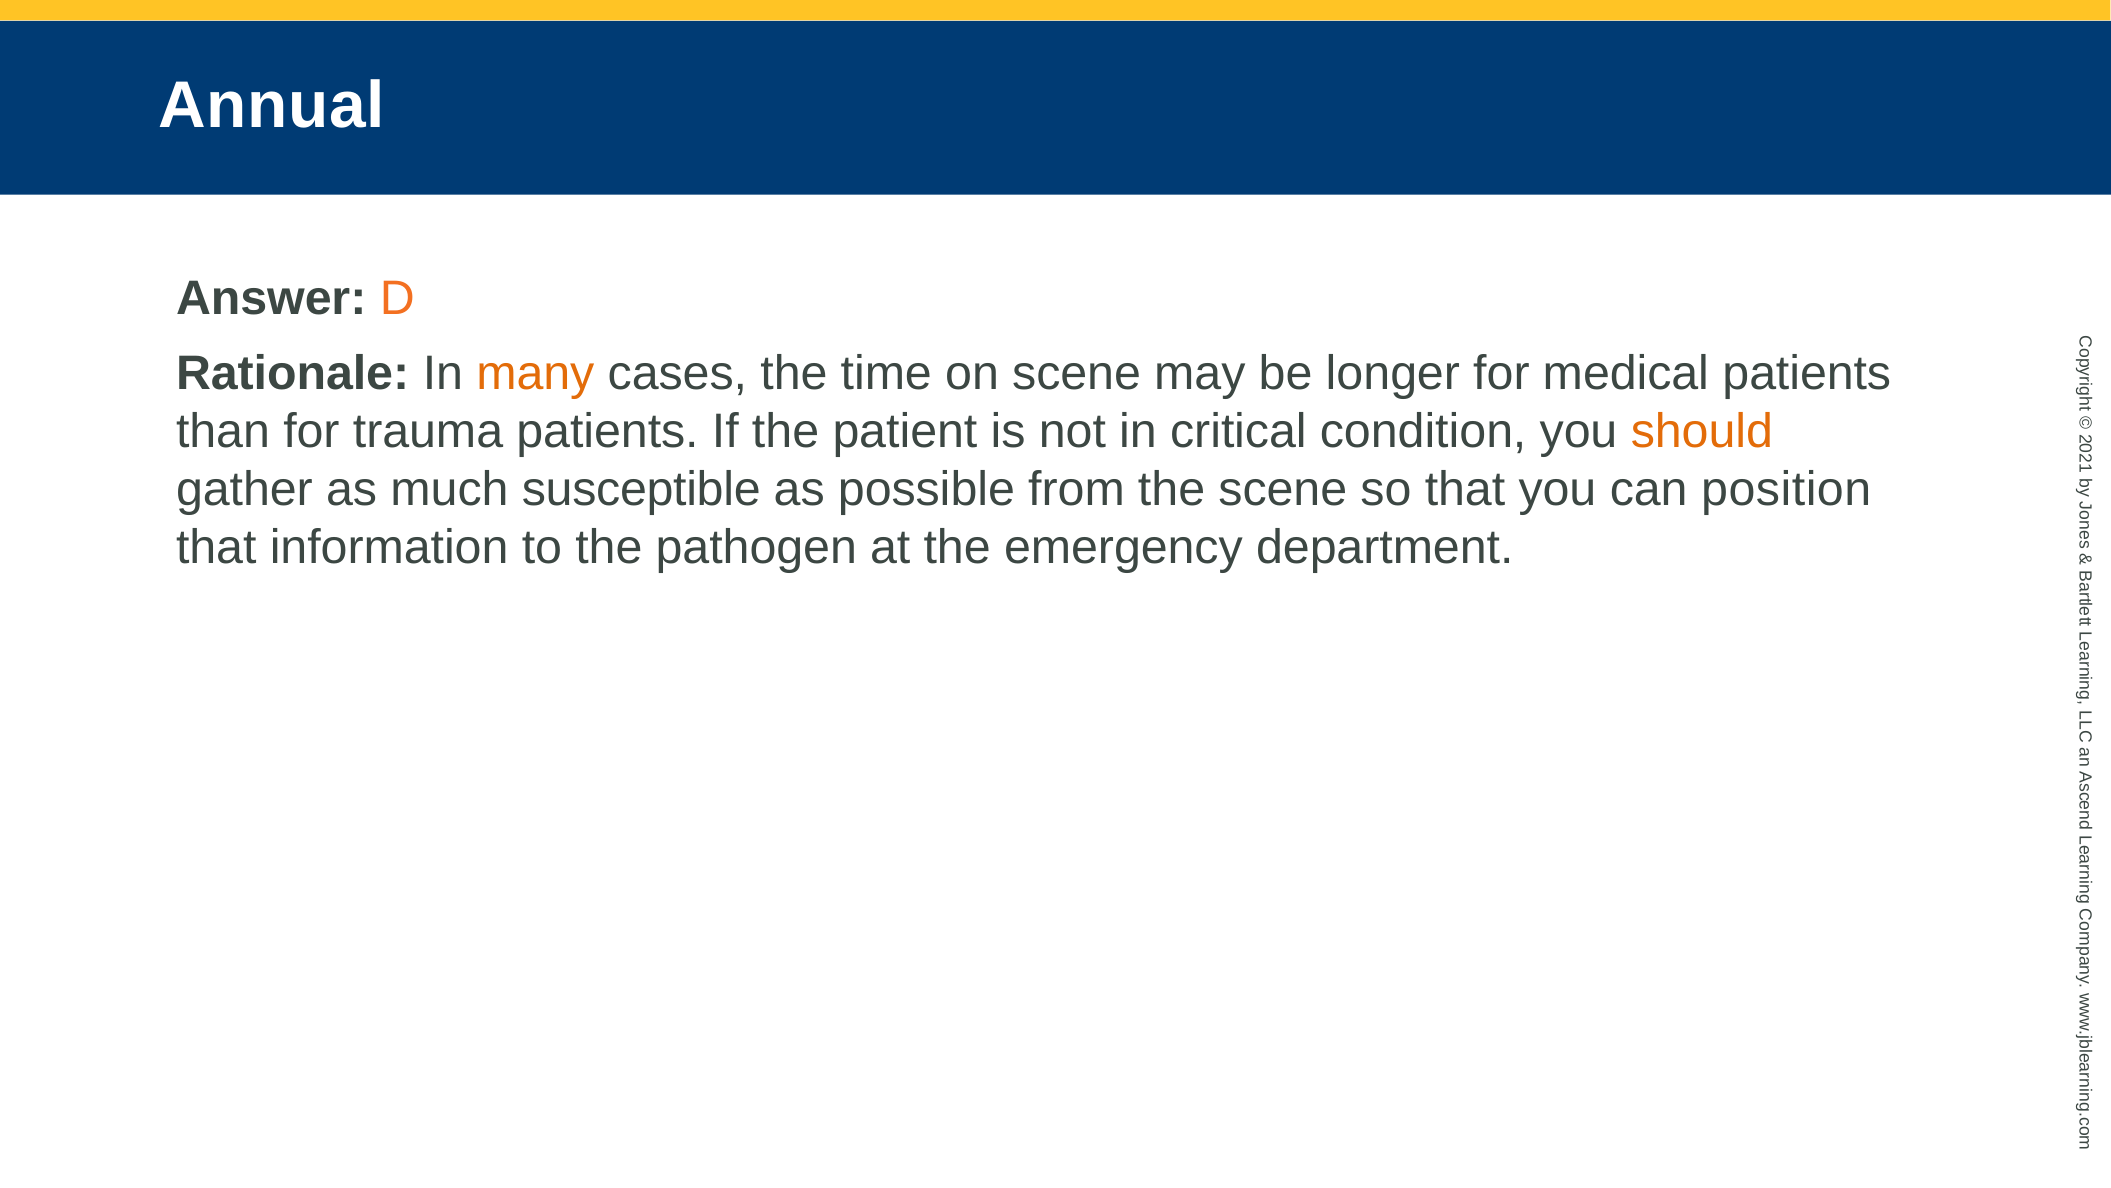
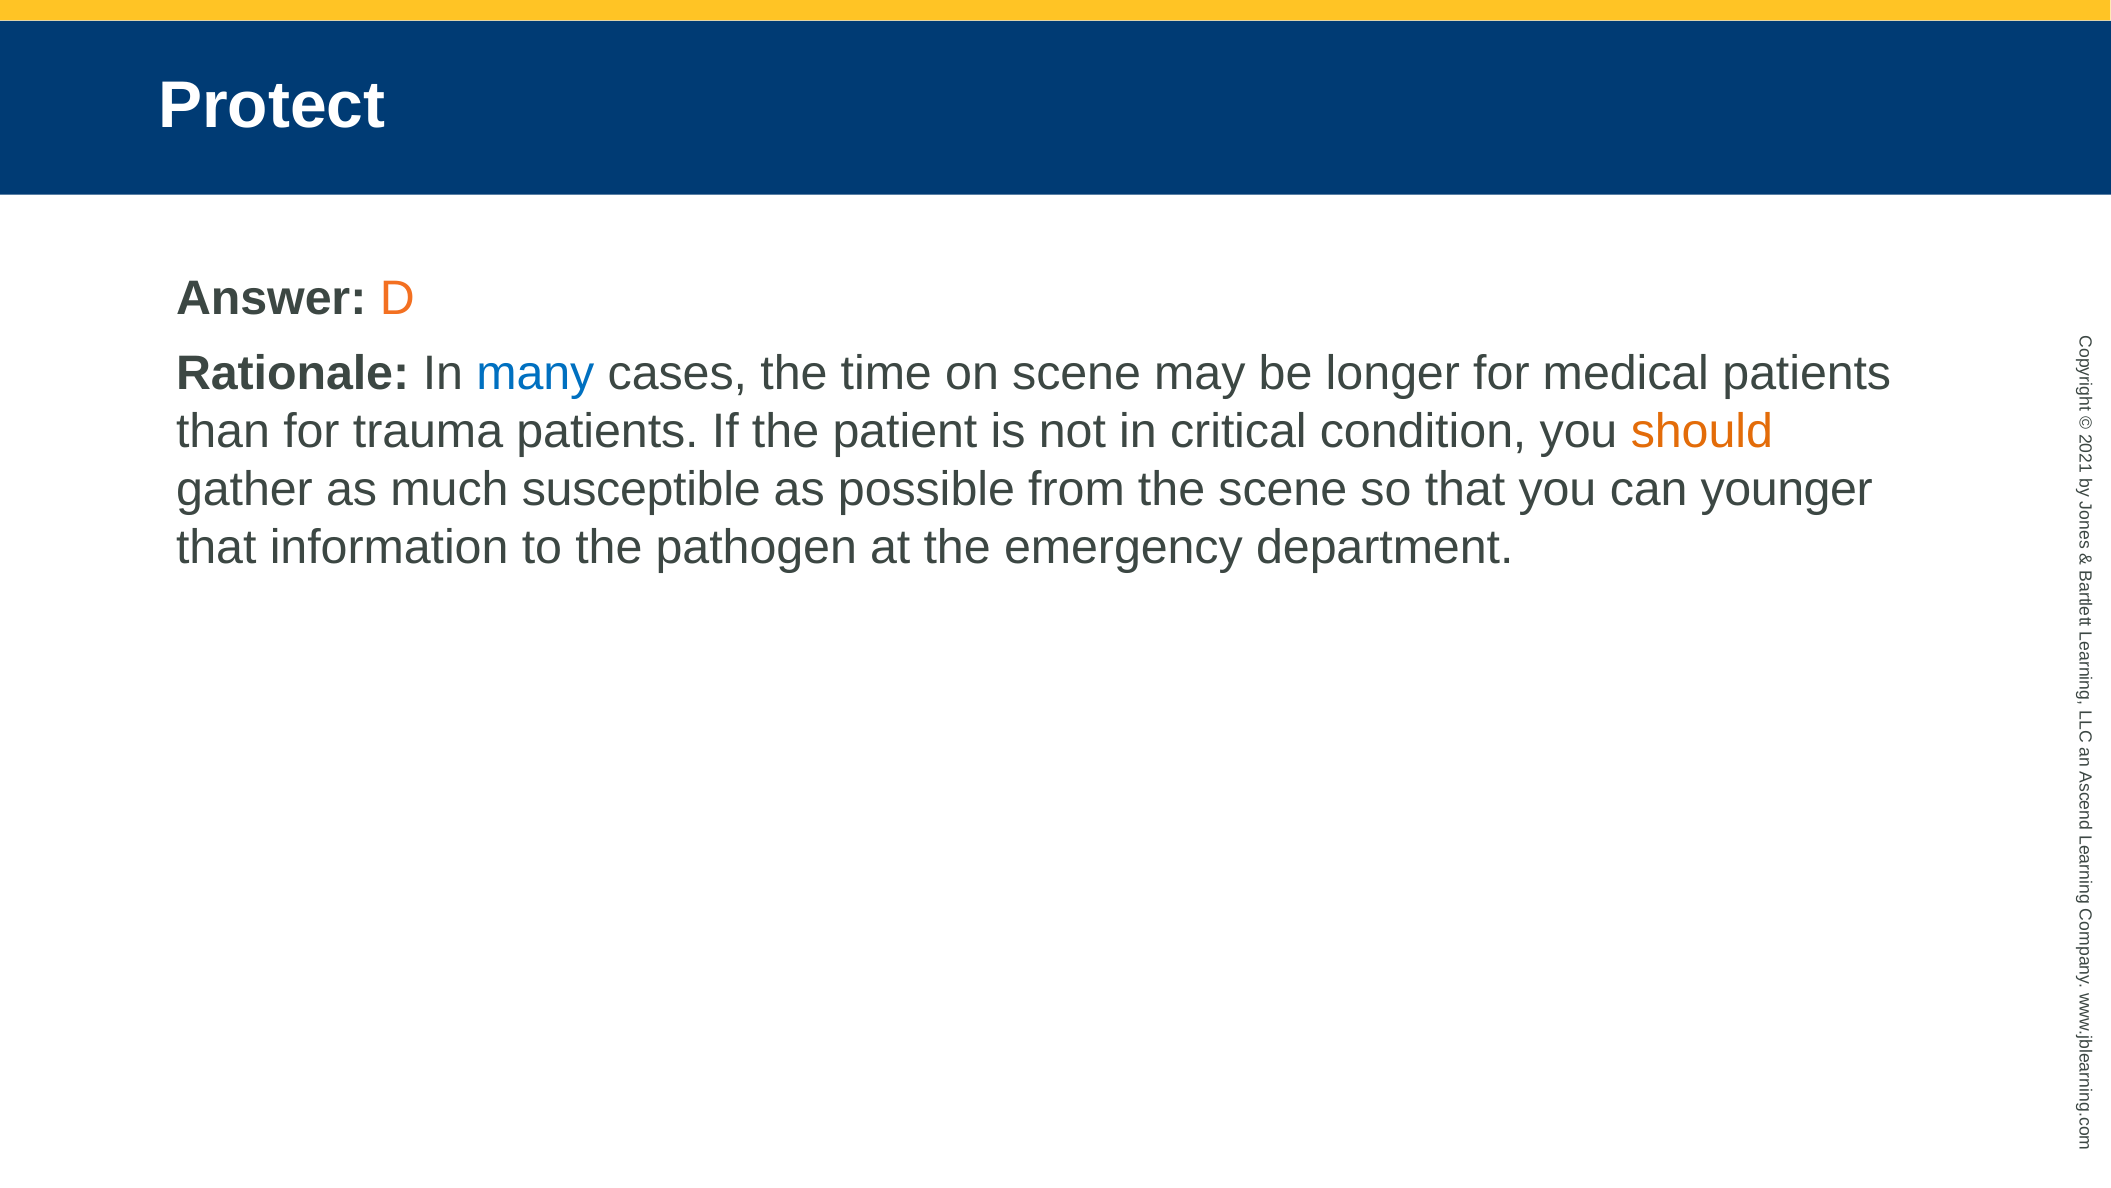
Annual: Annual -> Protect
many colour: orange -> blue
position: position -> younger
